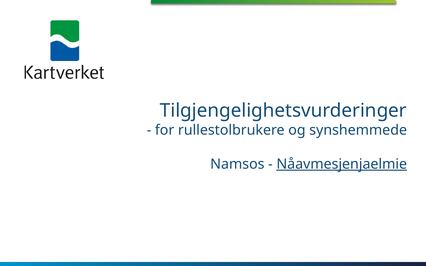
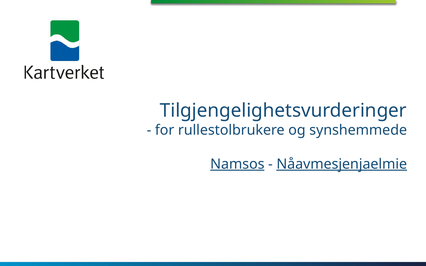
Namsos underline: none -> present
